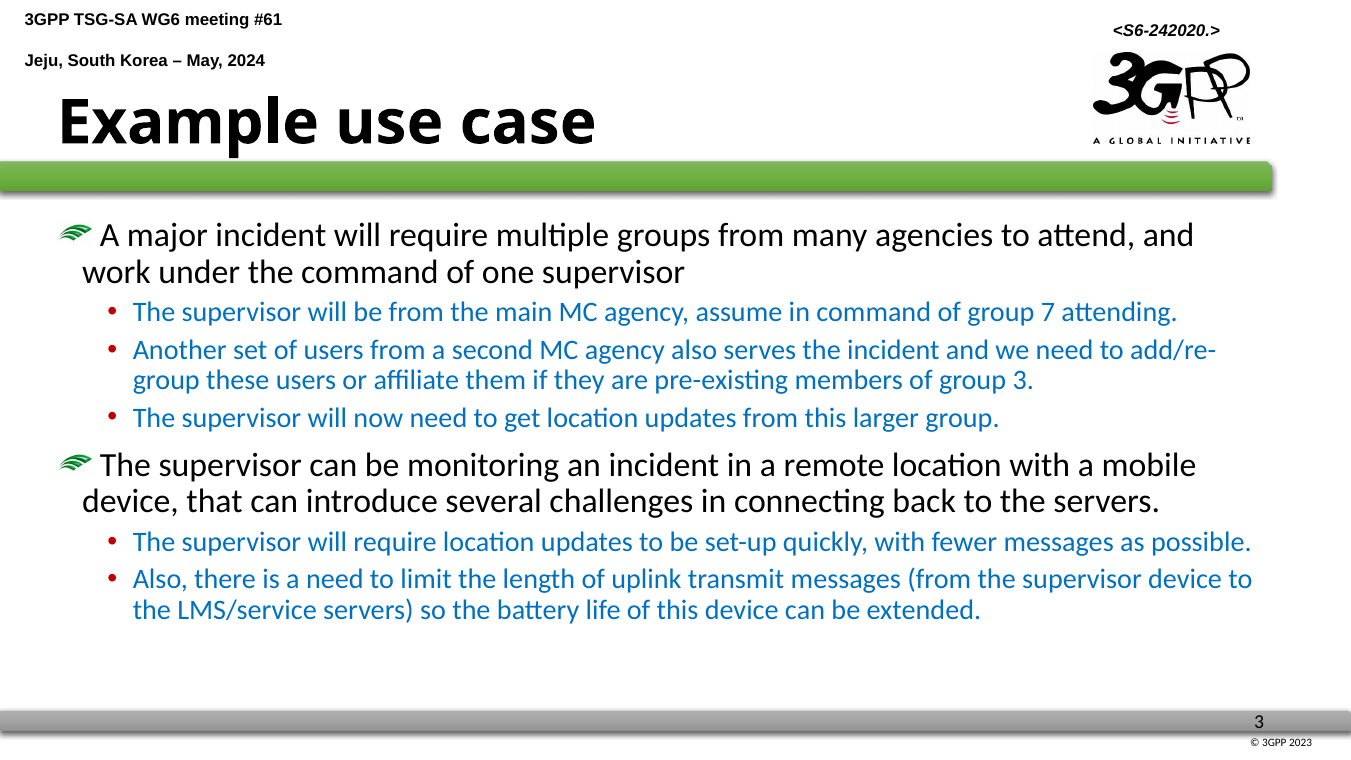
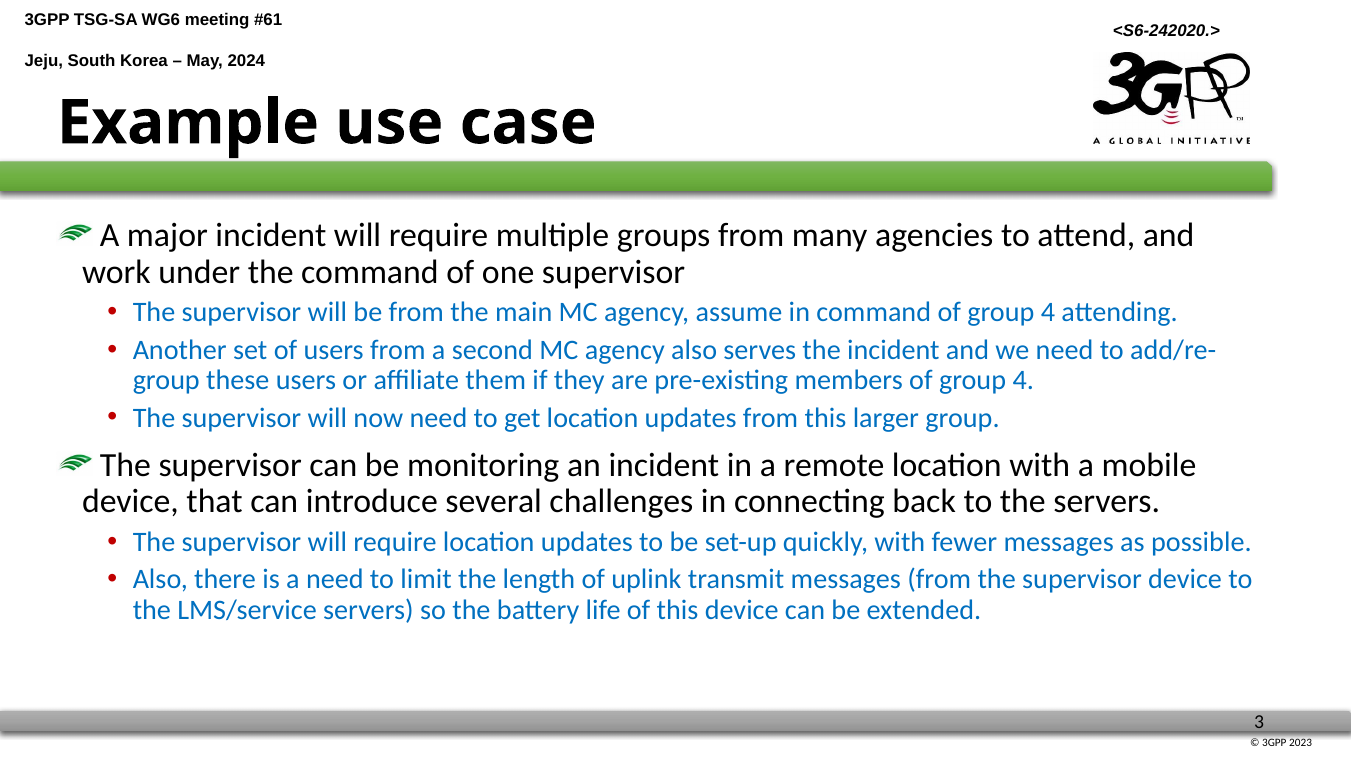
command of group 7: 7 -> 4
members of group 3: 3 -> 4
